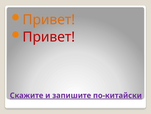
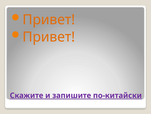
Привет at (49, 37) colour: red -> orange
